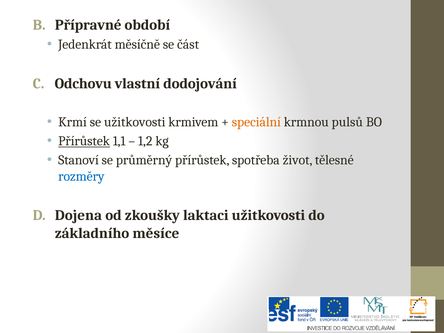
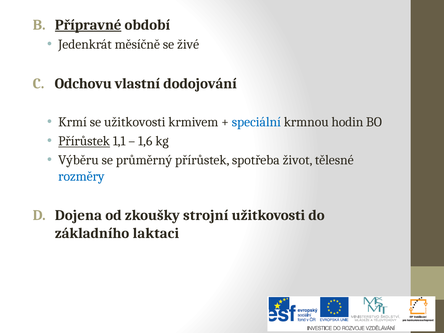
Přípravné underline: none -> present
část: část -> živé
speciální colour: orange -> blue
pulsů: pulsů -> hodin
1,2: 1,2 -> 1,6
Stanoví: Stanoví -> Výběru
laktaci: laktaci -> strojní
měsíce: měsíce -> laktaci
